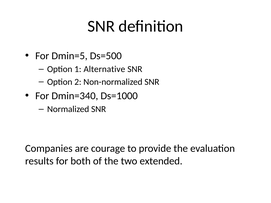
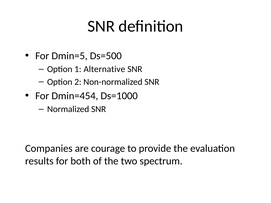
Dmin=340: Dmin=340 -> Dmin=454
extended: extended -> spectrum
